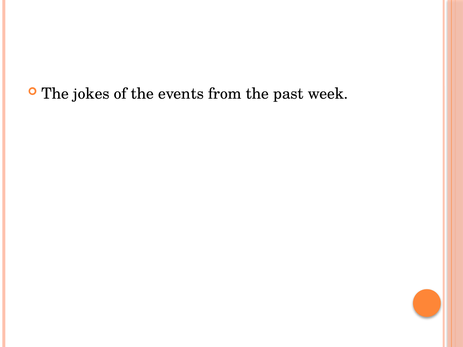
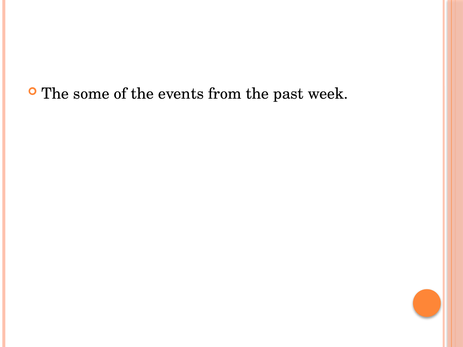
jokes: jokes -> some
